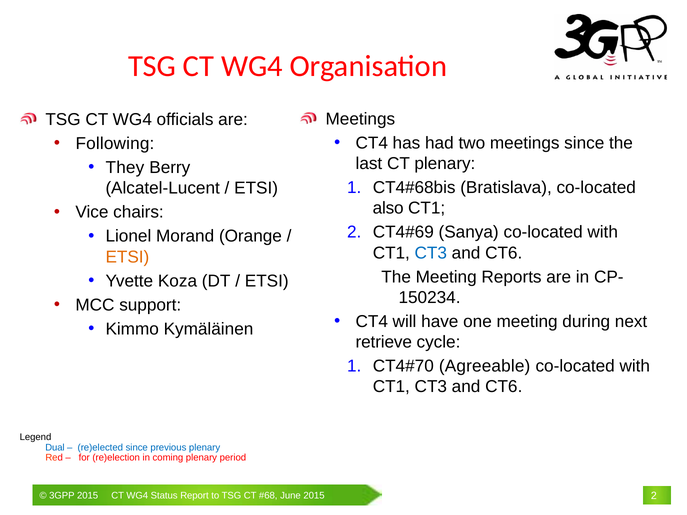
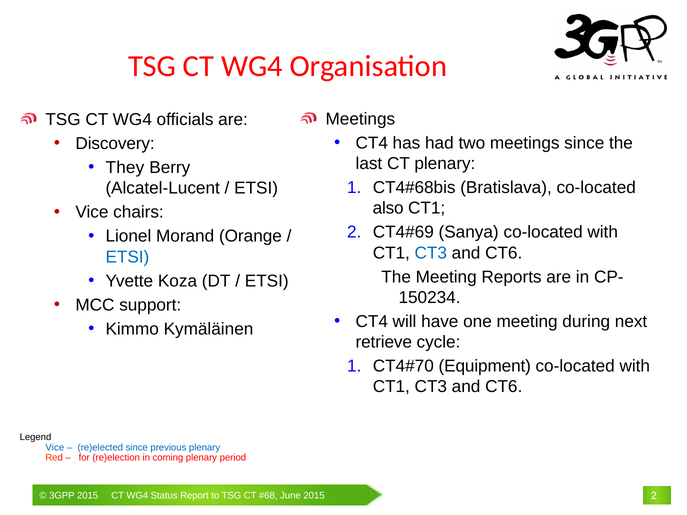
Following: Following -> Discovery
ETSI at (127, 257) colour: orange -> blue
Agreeable: Agreeable -> Equipment
Dual at (55, 448): Dual -> Vice
